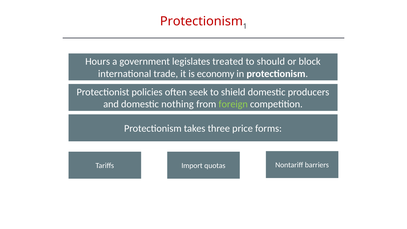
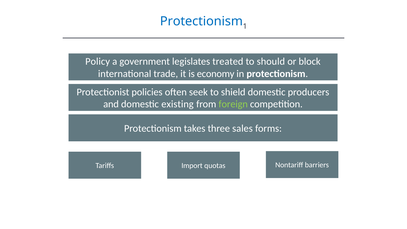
Protectionism at (201, 21) colour: red -> blue
Hours: Hours -> Policy
nothing: nothing -> existing
price: price -> sales
